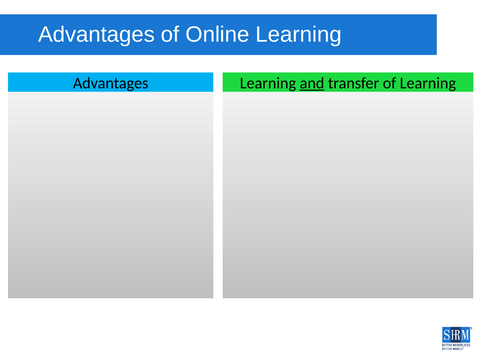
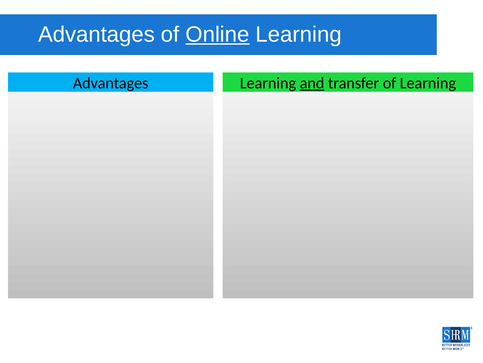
Online underline: none -> present
